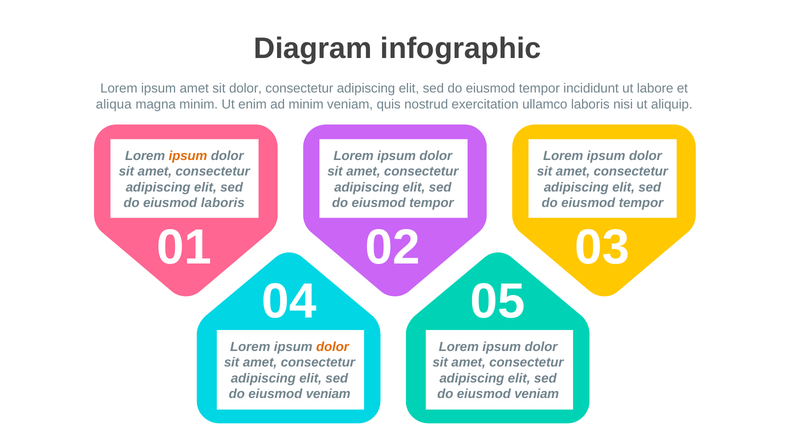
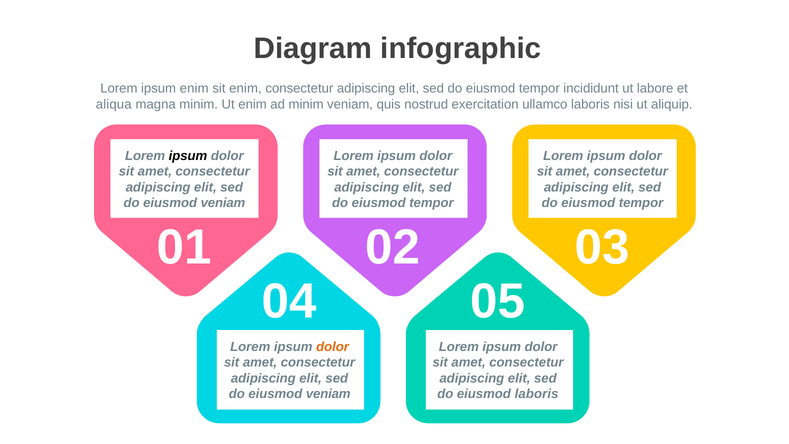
ipsum amet: amet -> enim
sit dolor: dolor -> enim
ipsum at (188, 156) colour: orange -> black
laboris at (223, 203): laboris -> veniam
veniam at (537, 394): veniam -> laboris
